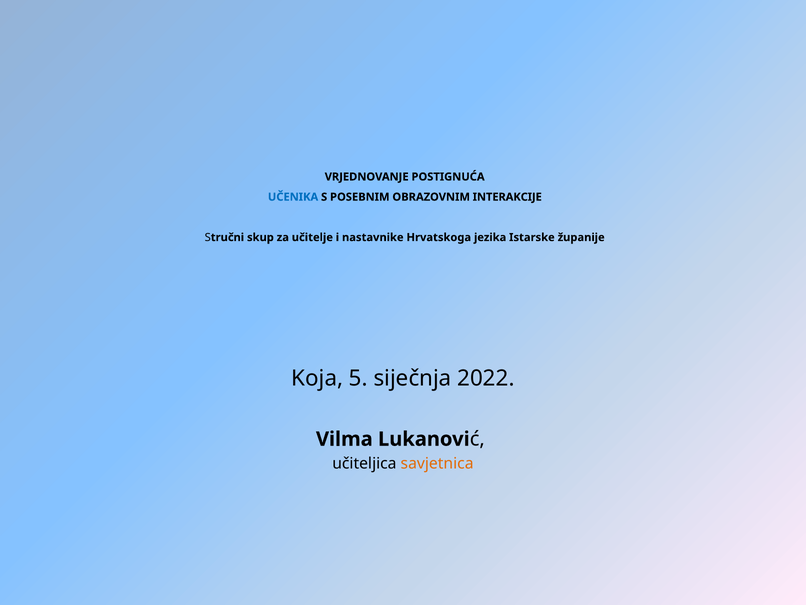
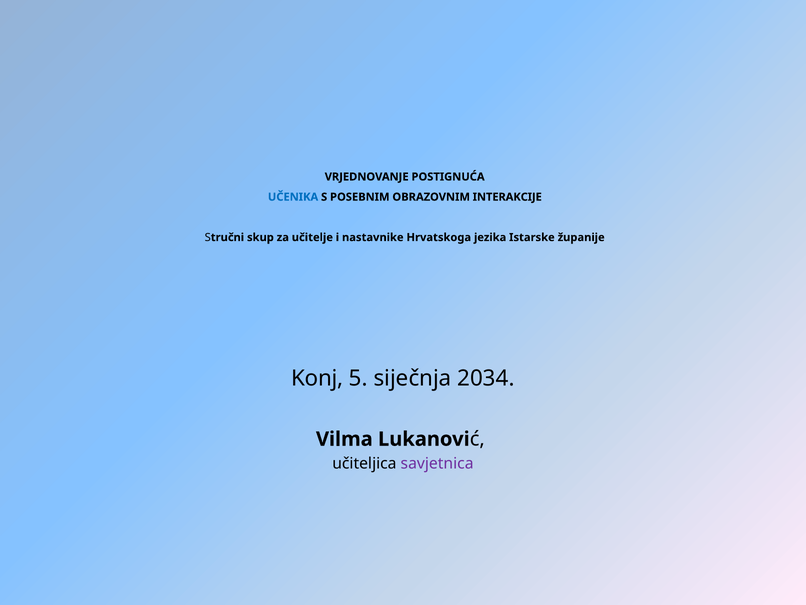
Koja: Koja -> Konj
2022: 2022 -> 2034
savjetnica colour: orange -> purple
